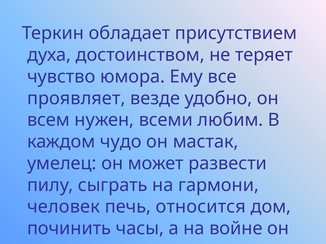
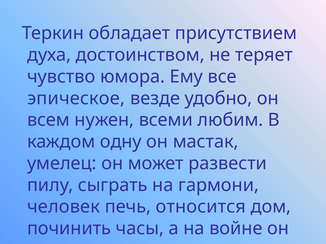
проявляет at (76, 99): проявляет -> эпическое
чудо: чудо -> одну
